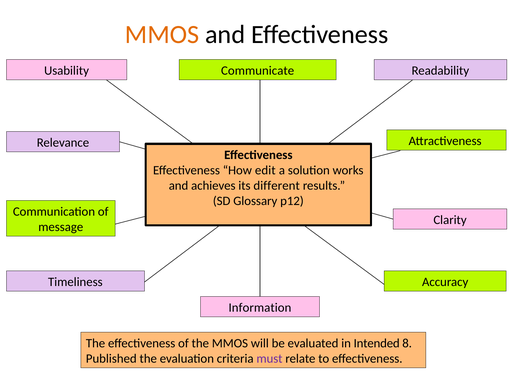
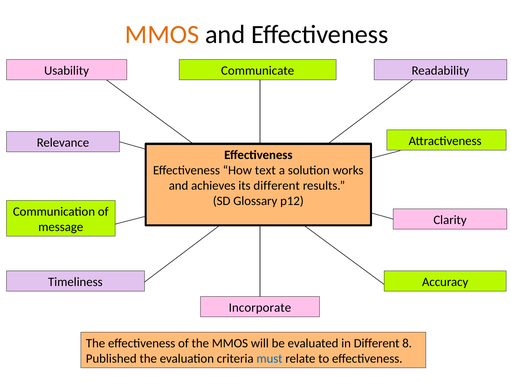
edit: edit -> text
Information: Information -> Incorporate
in Intended: Intended -> Different
must colour: purple -> blue
